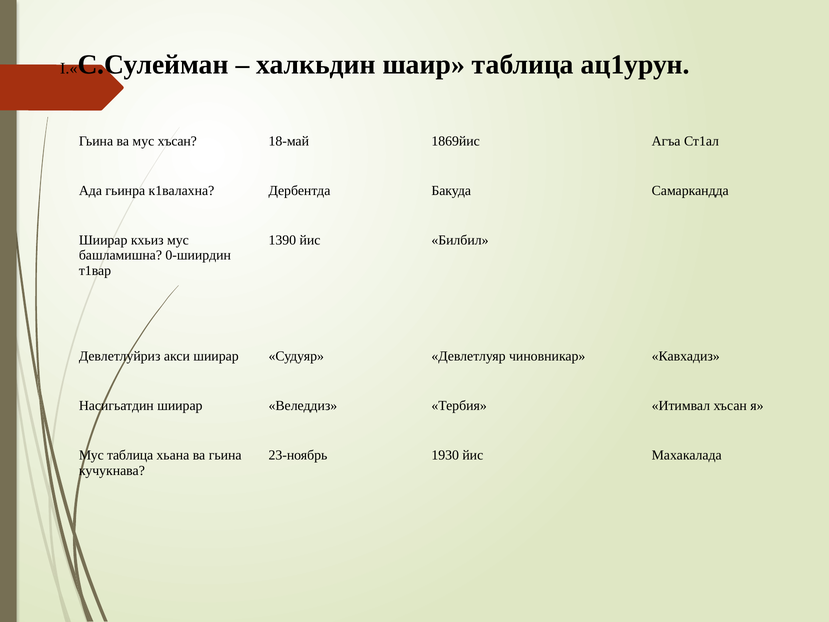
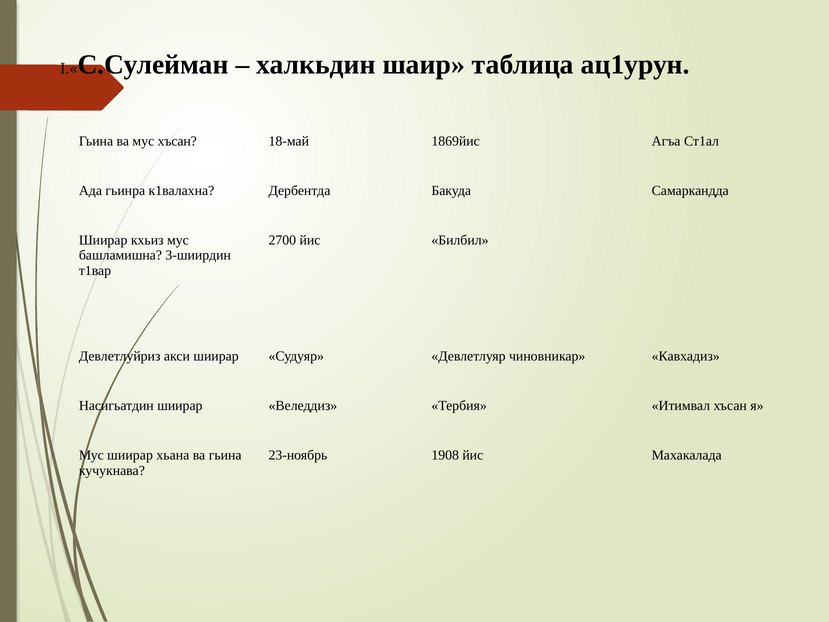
1390: 1390 -> 2700
0-шиирдин: 0-шиирдин -> 3-шиирдин
Мус таблица: таблица -> шиирар
1930: 1930 -> 1908
